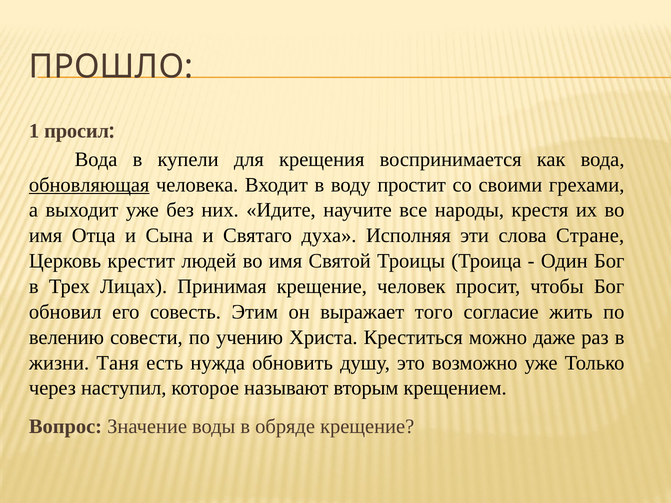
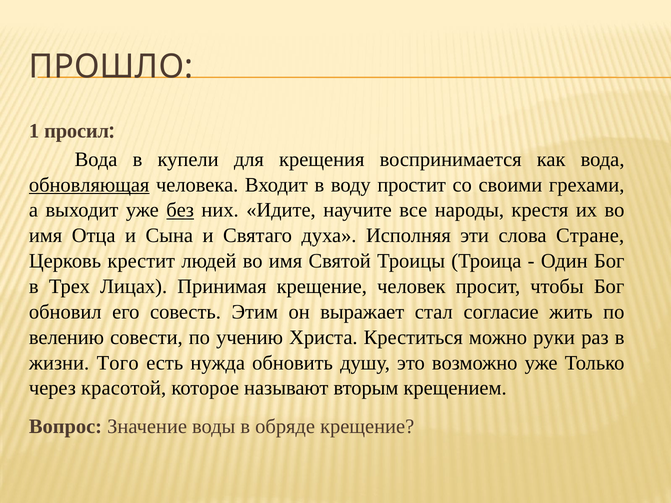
без underline: none -> present
того: того -> стал
даже: даже -> руки
Таня: Таня -> Того
наступил: наступил -> красотой
